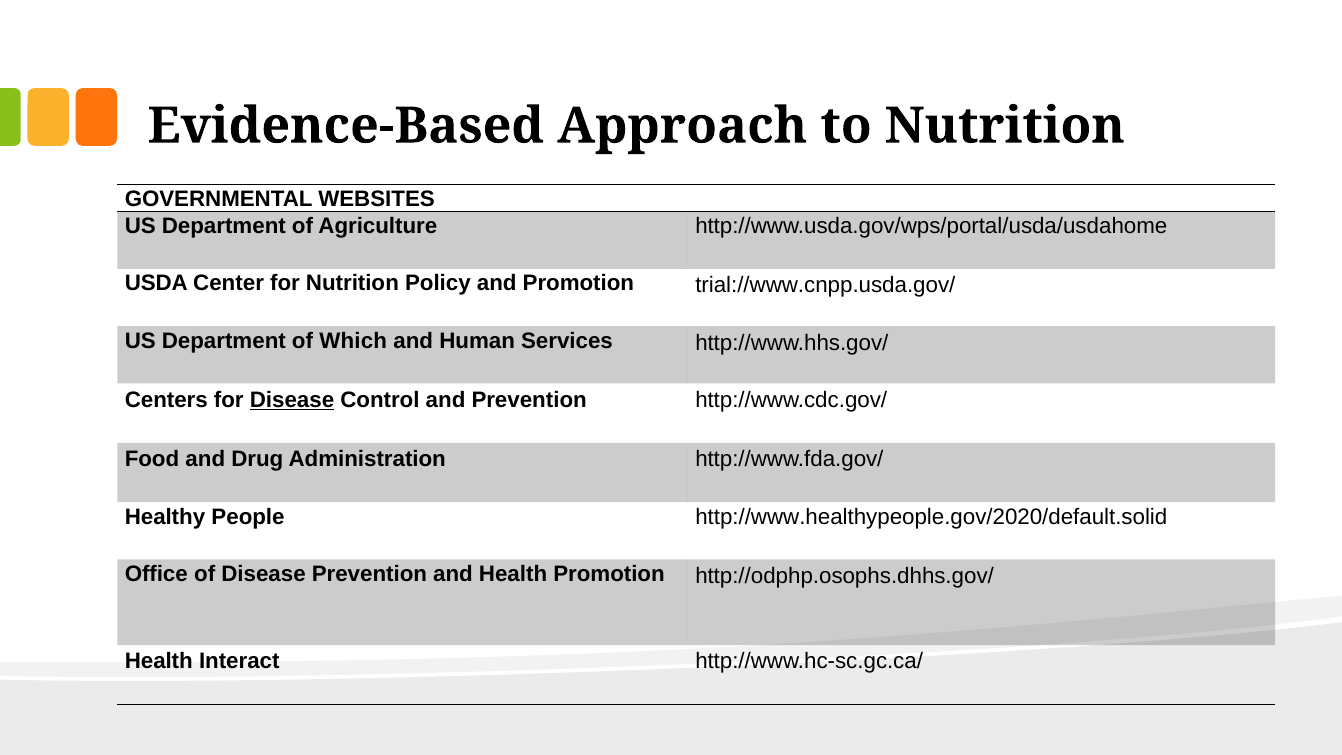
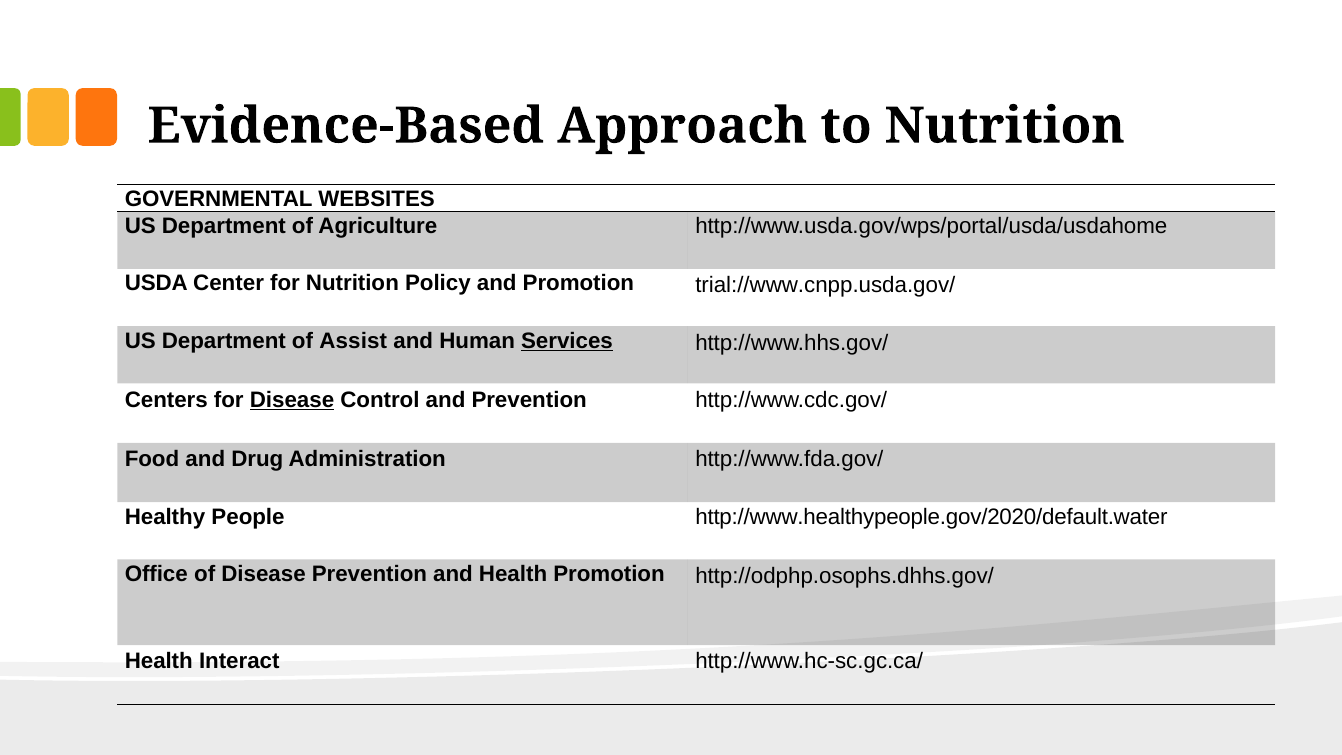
Which: Which -> Assist
Services underline: none -> present
http://www.healthypeople.gov/2020/default.solid: http://www.healthypeople.gov/2020/default.solid -> http://www.healthypeople.gov/2020/default.water
